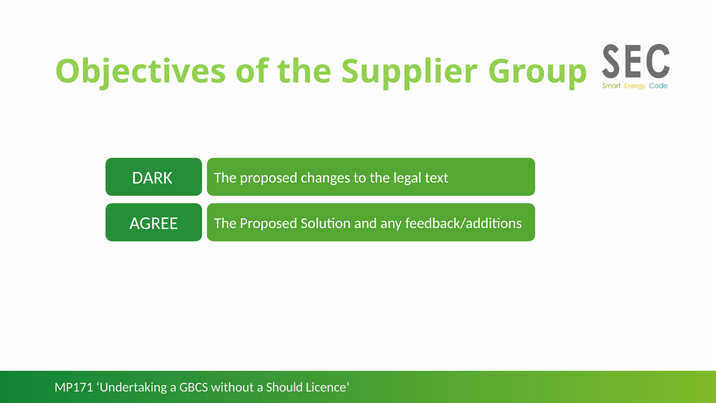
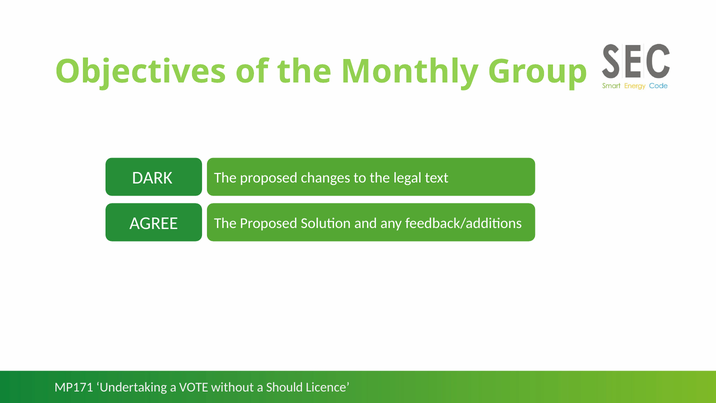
Supplier: Supplier -> Monthly
GBCS: GBCS -> VOTE
